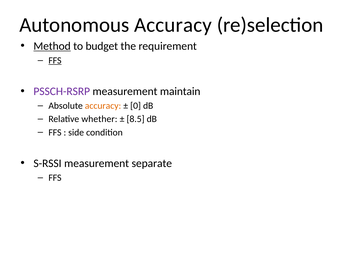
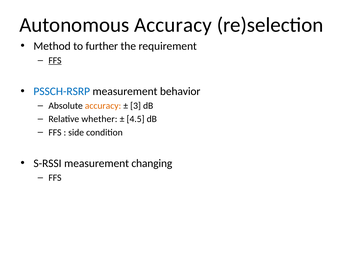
Method underline: present -> none
budget: budget -> further
PSSCH-RSRP colour: purple -> blue
maintain: maintain -> behavior
0: 0 -> 3
8.5: 8.5 -> 4.5
separate: separate -> changing
